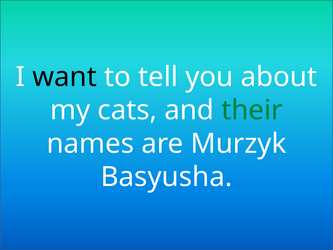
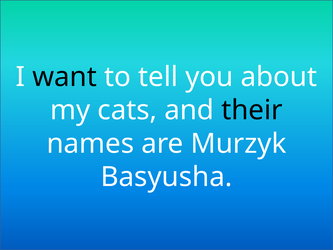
their colour: green -> black
